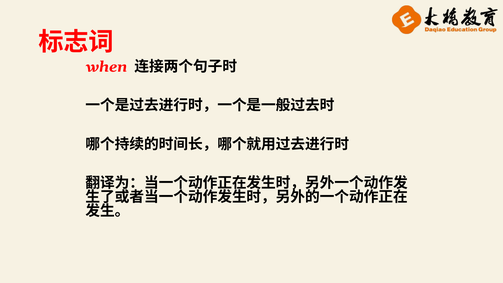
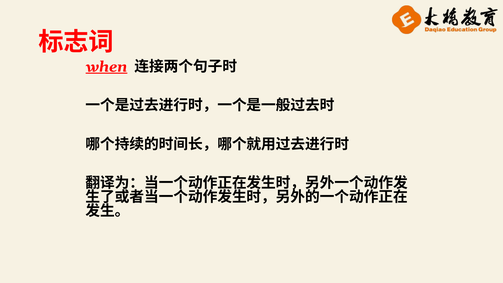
when underline: none -> present
